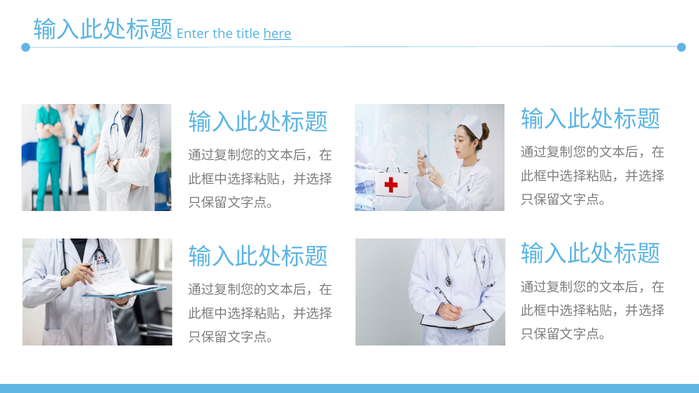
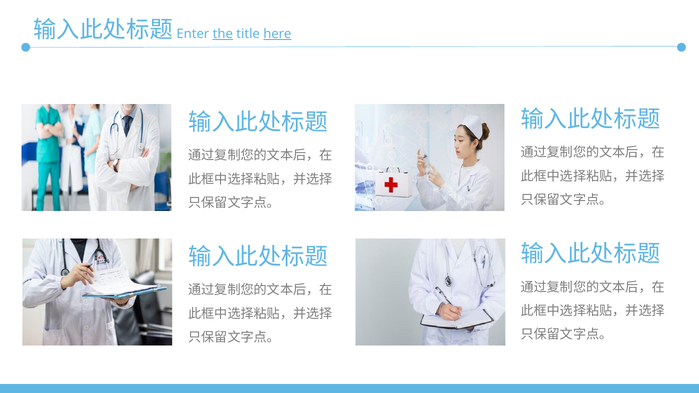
the underline: none -> present
